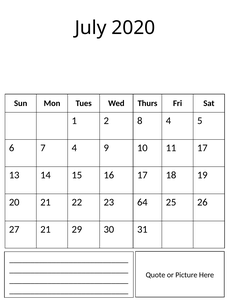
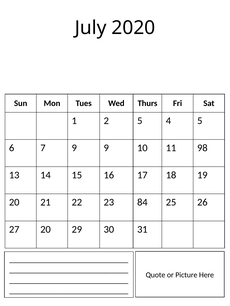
2 8: 8 -> 5
7 4: 4 -> 9
11 17: 17 -> 98
64: 64 -> 84
27 21: 21 -> 20
